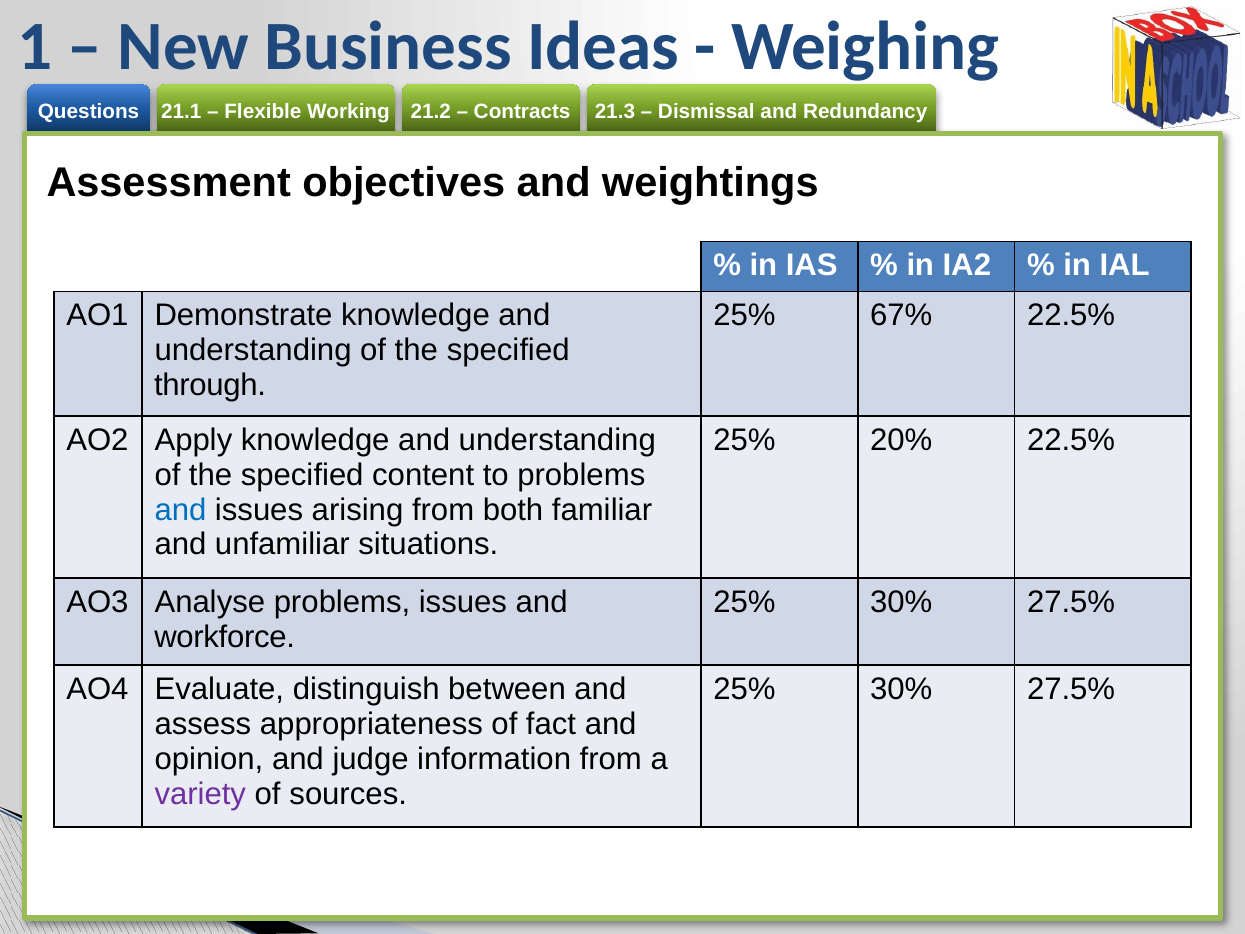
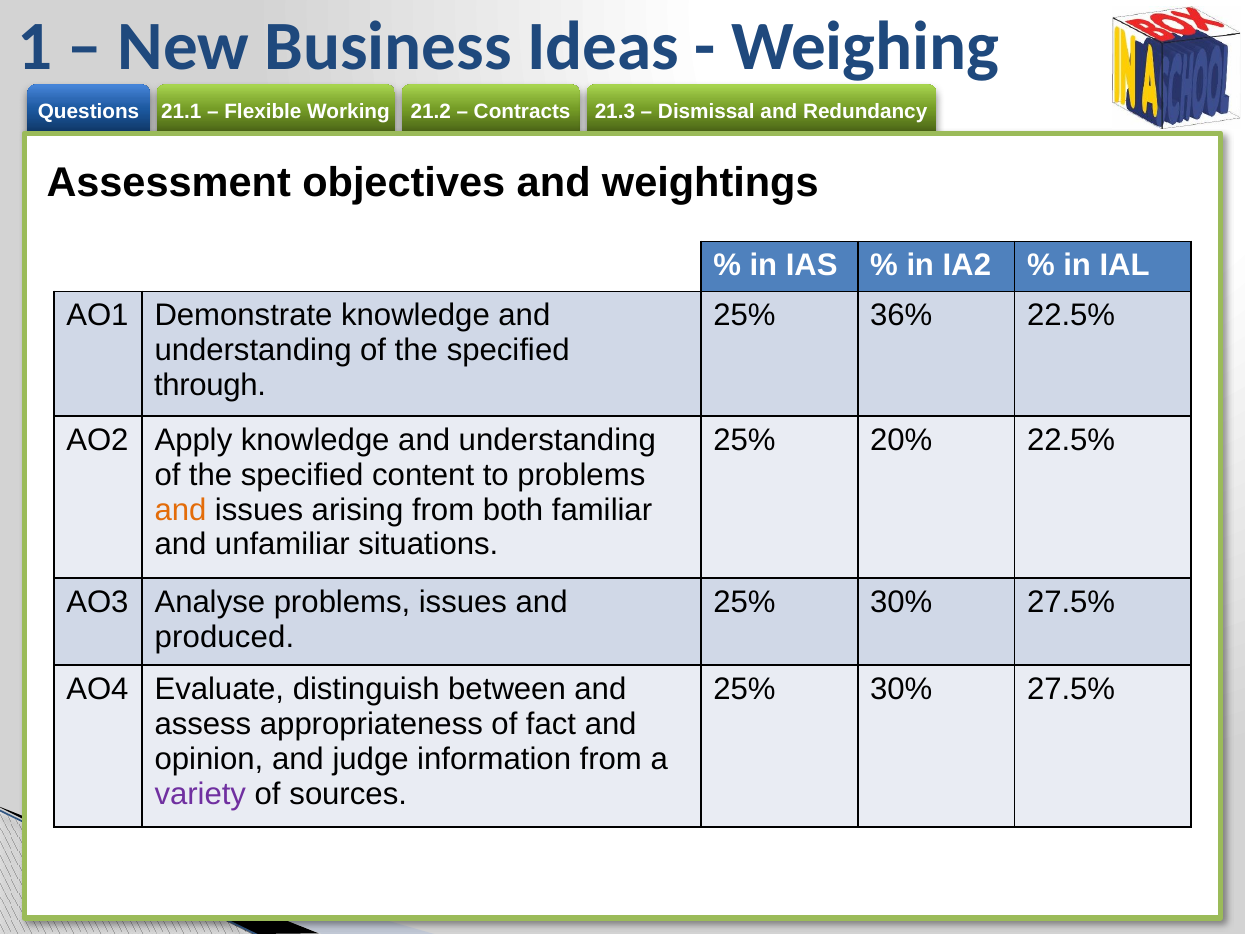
67%: 67% -> 36%
and at (180, 510) colour: blue -> orange
workforce: workforce -> produced
